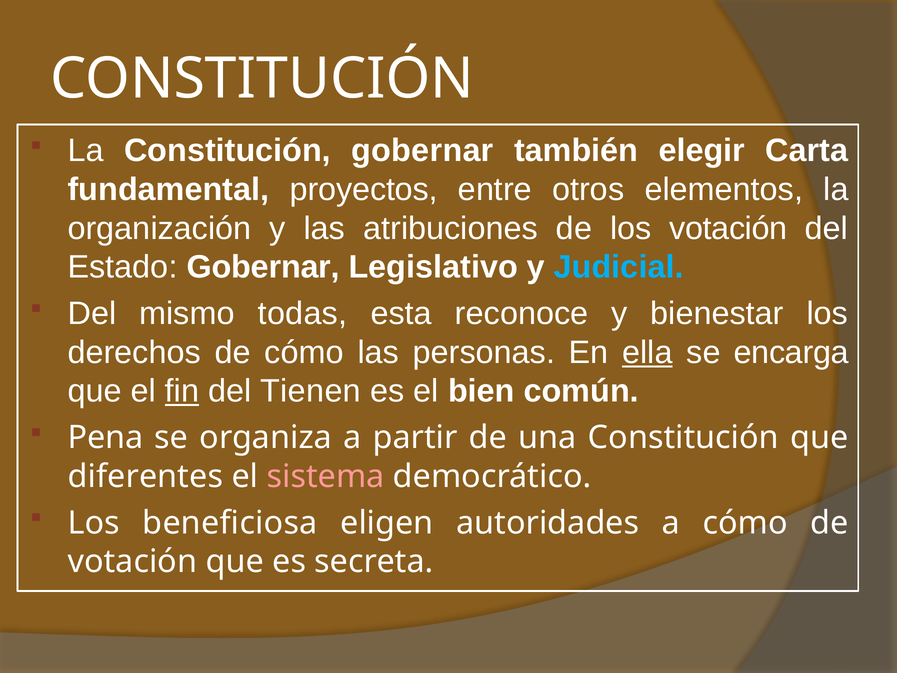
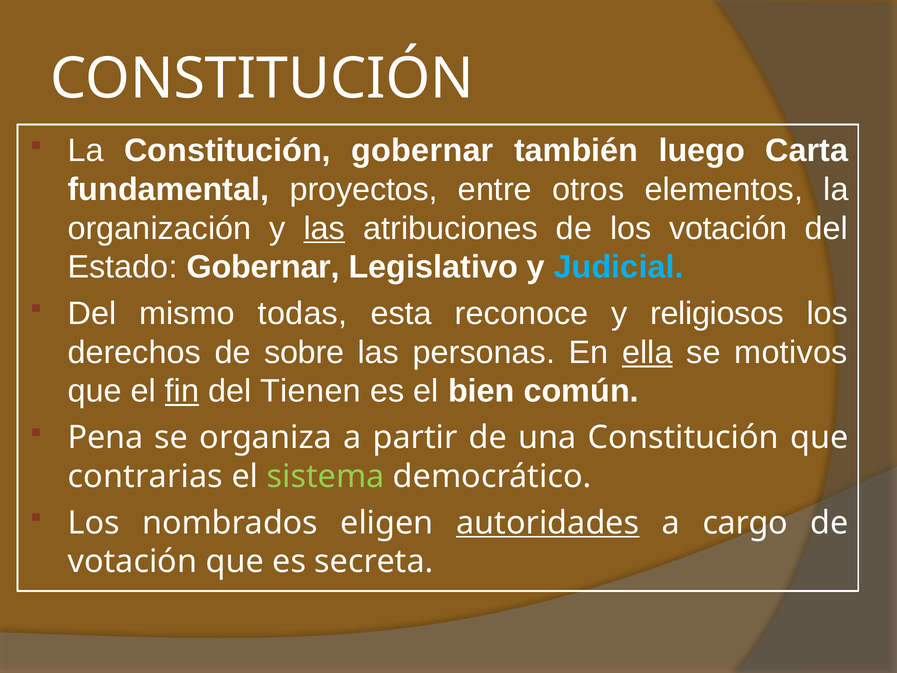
elegir: elegir -> luego
las at (324, 228) underline: none -> present
bienestar: bienestar -> religiosos
de cómo: cómo -> sobre
encarga: encarga -> motivos
diferentes: diferentes -> contrarias
sistema colour: pink -> light green
beneficiosa: beneficiosa -> nombrados
autoridades underline: none -> present
a cómo: cómo -> cargo
